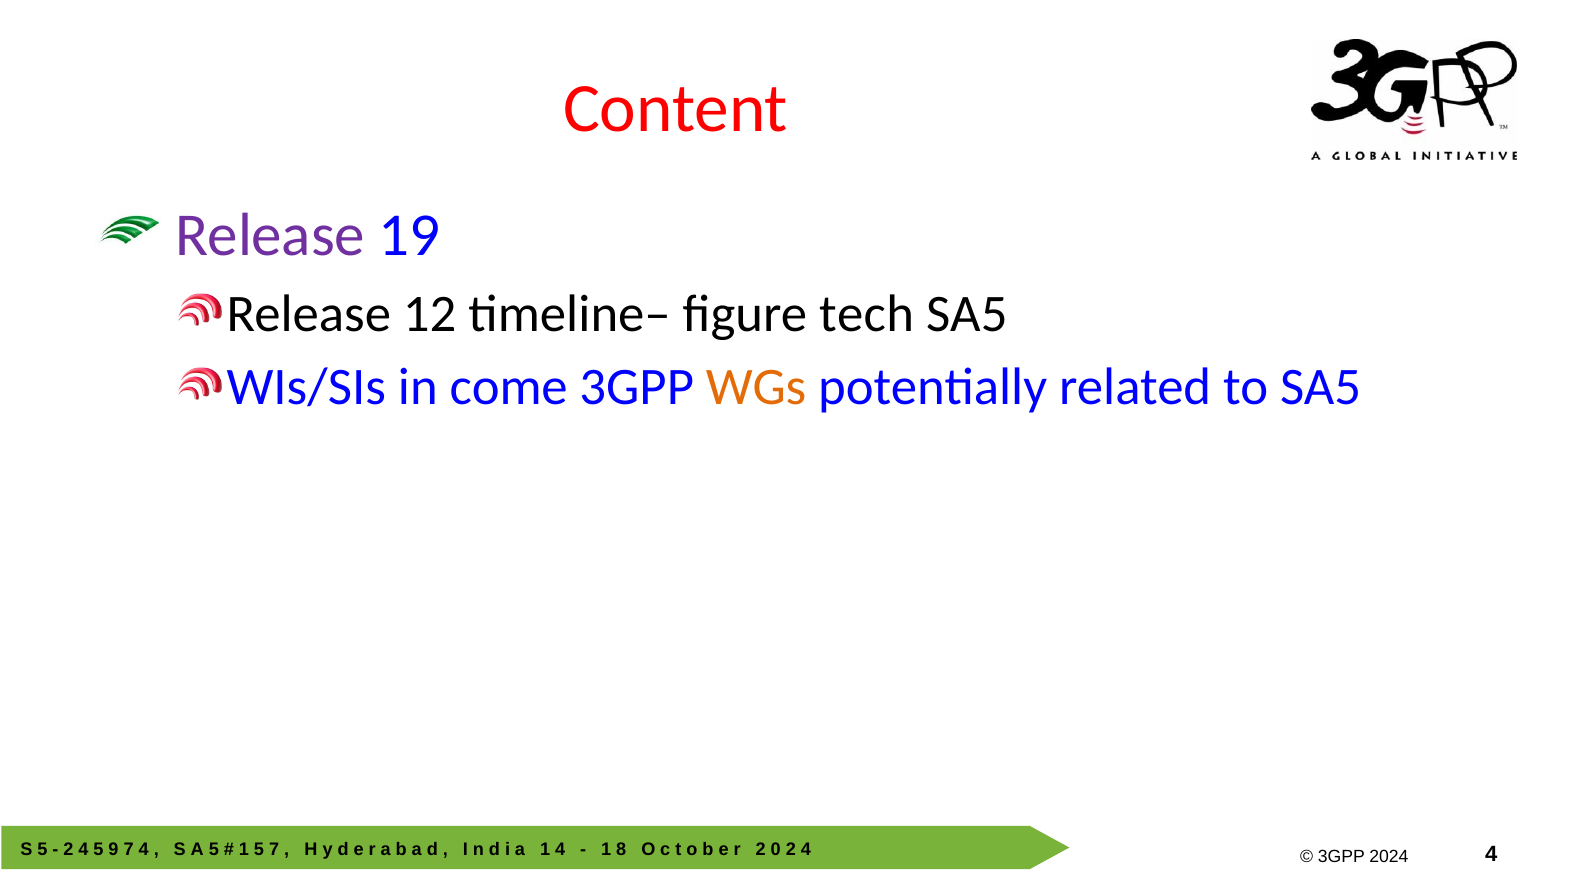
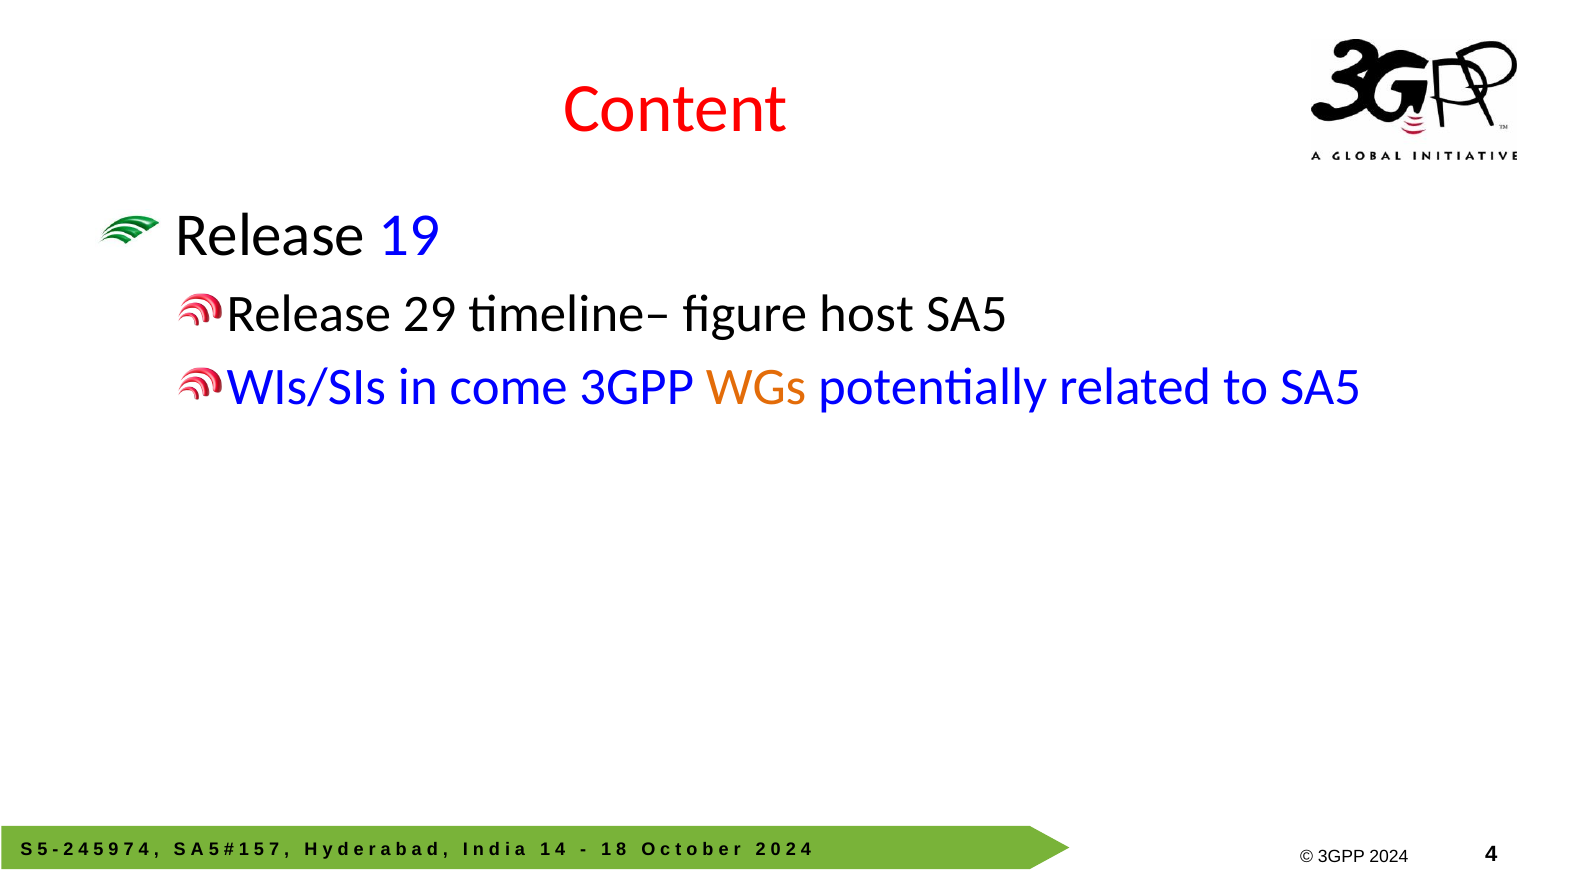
Release at (270, 236) colour: purple -> black
12: 12 -> 29
tech: tech -> host
